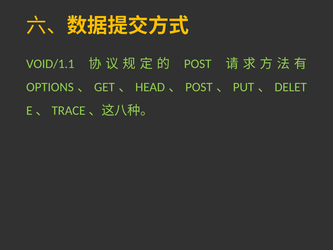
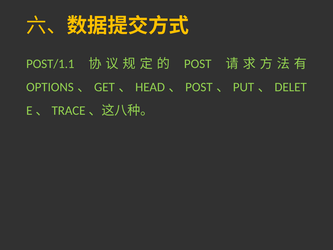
VOID/1.1: VOID/1.1 -> POST/1.1
